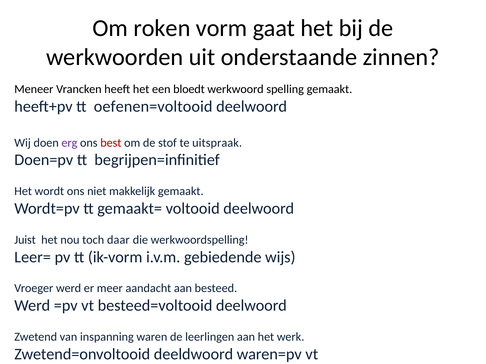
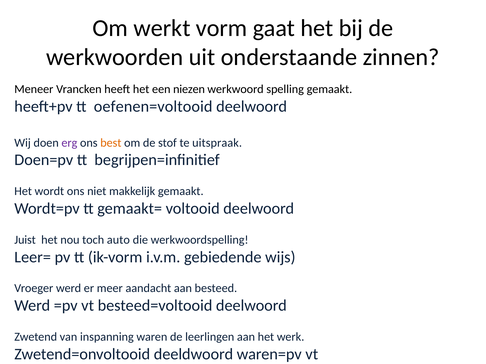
roken: roken -> werkt
bloedt: bloedt -> niezen
best colour: red -> orange
daar: daar -> auto
